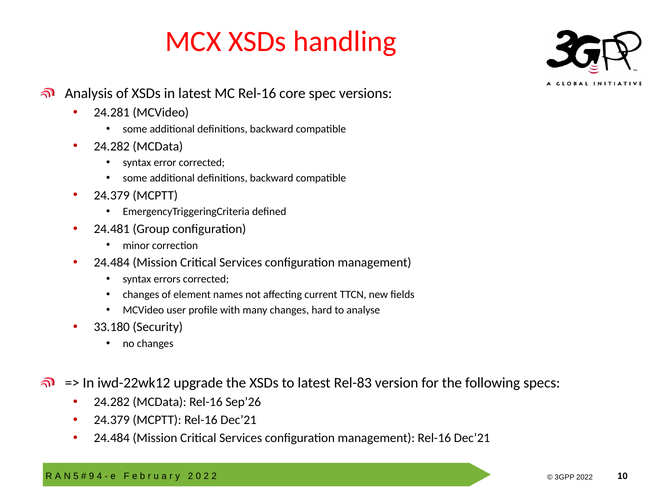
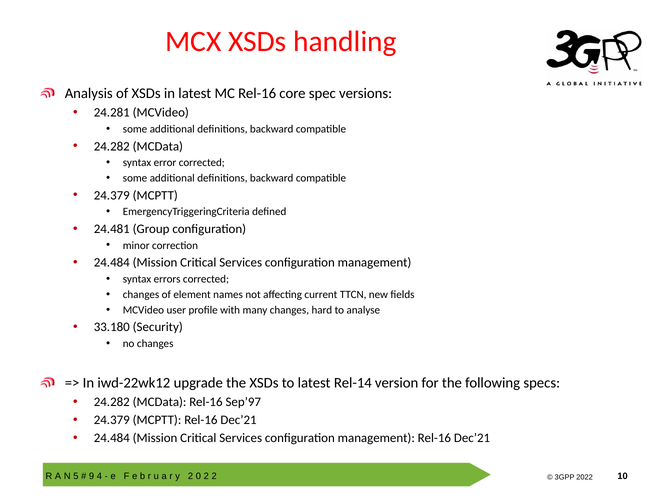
Rel-83: Rel-83 -> Rel-14
Sep’26: Sep’26 -> Sep’97
